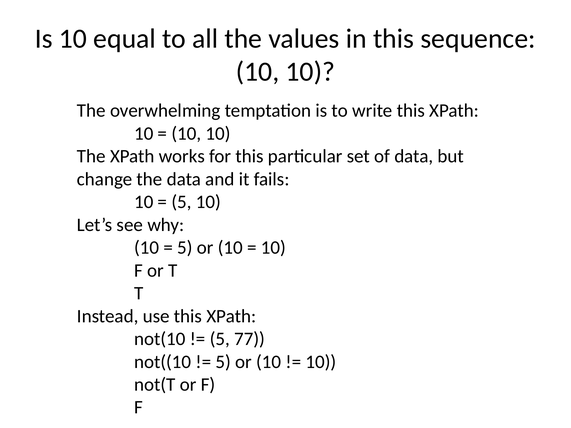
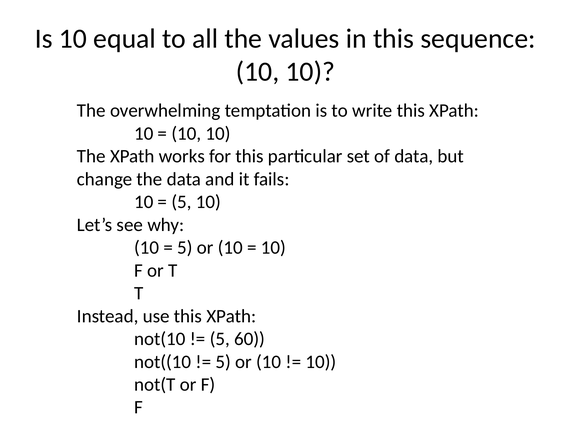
77: 77 -> 60
